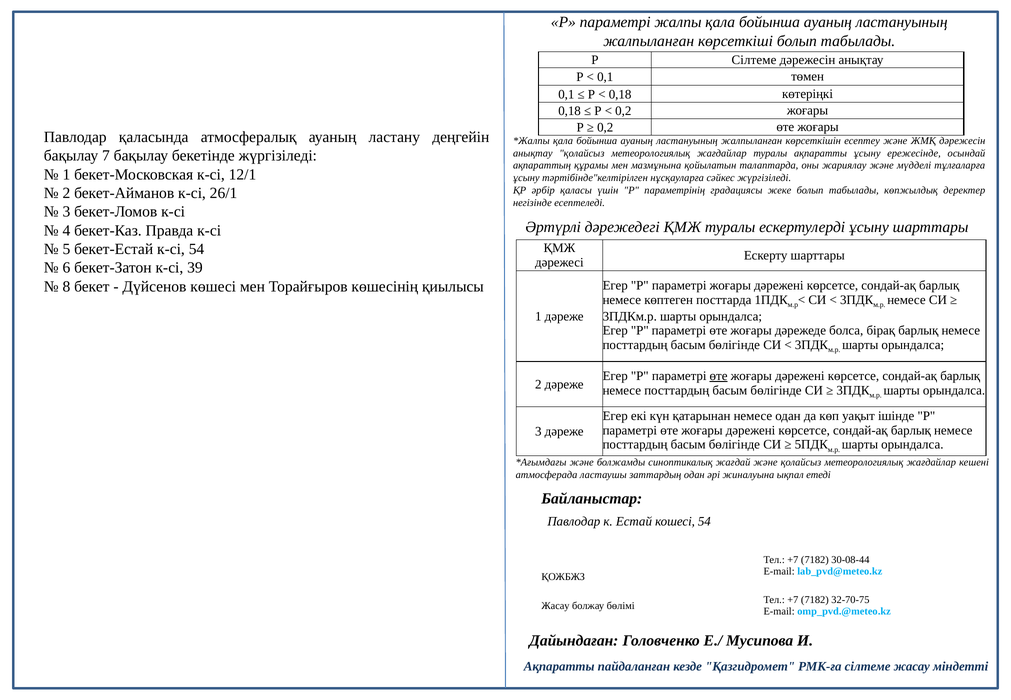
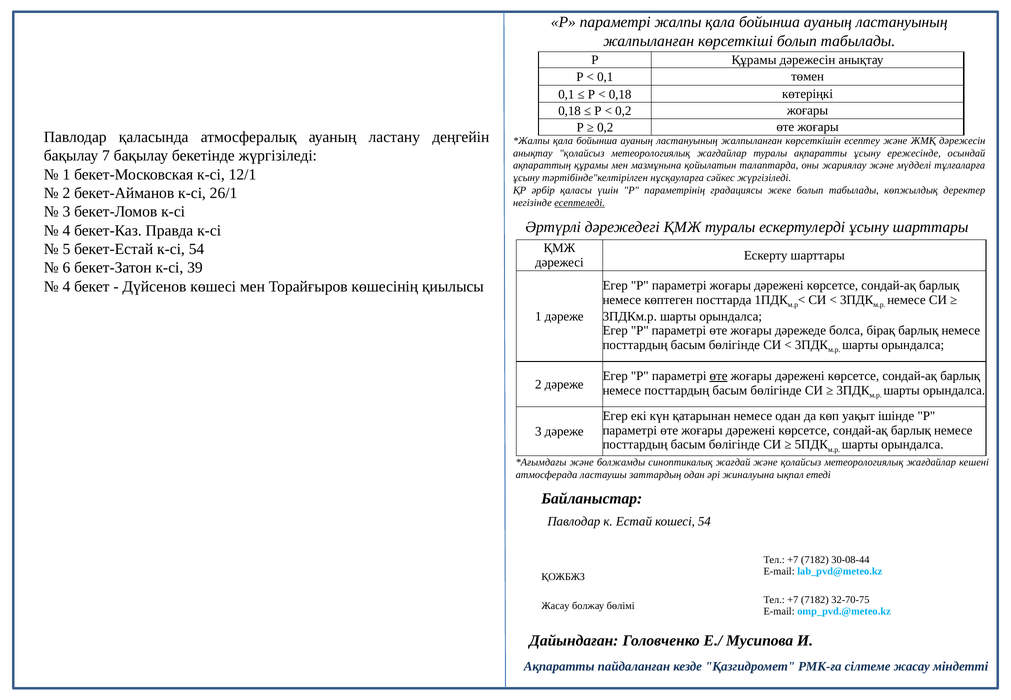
Р Сілтеме: Сілтеме -> Құрамы
есептеледі underline: none -> present
8 at (66, 286): 8 -> 4
